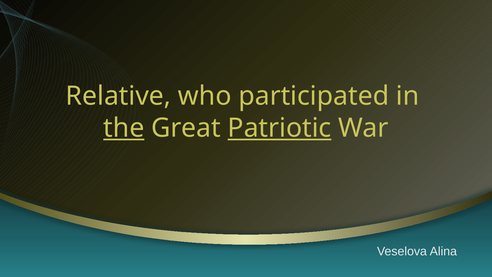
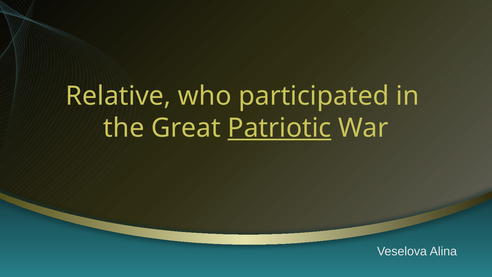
the underline: present -> none
